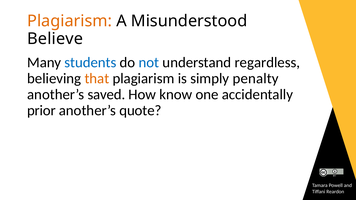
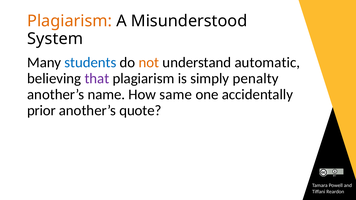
Believe: Believe -> System
not colour: blue -> orange
regardless: regardless -> automatic
that colour: orange -> purple
saved: saved -> name
know: know -> same
